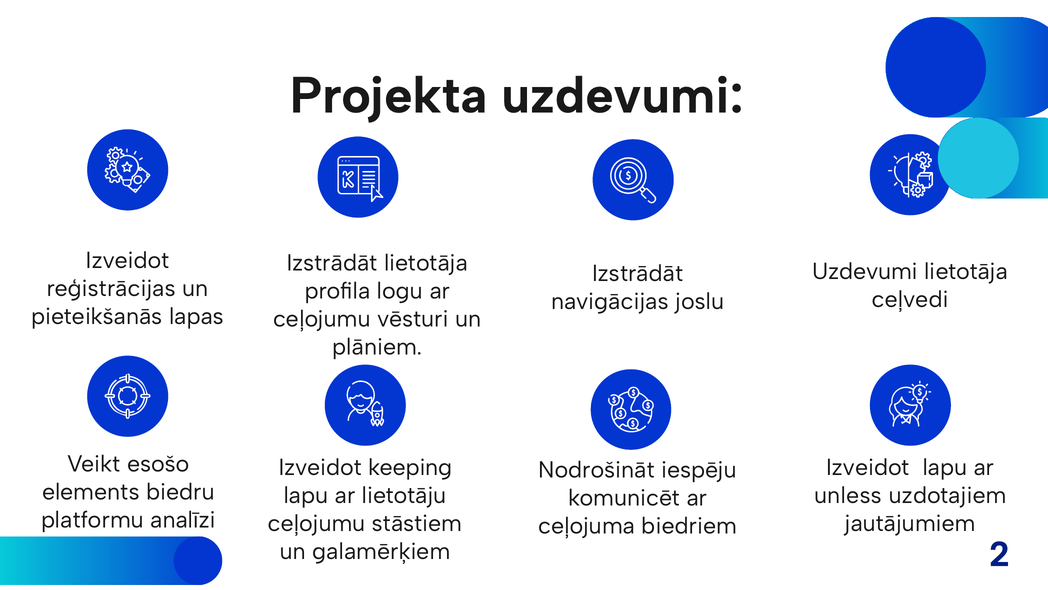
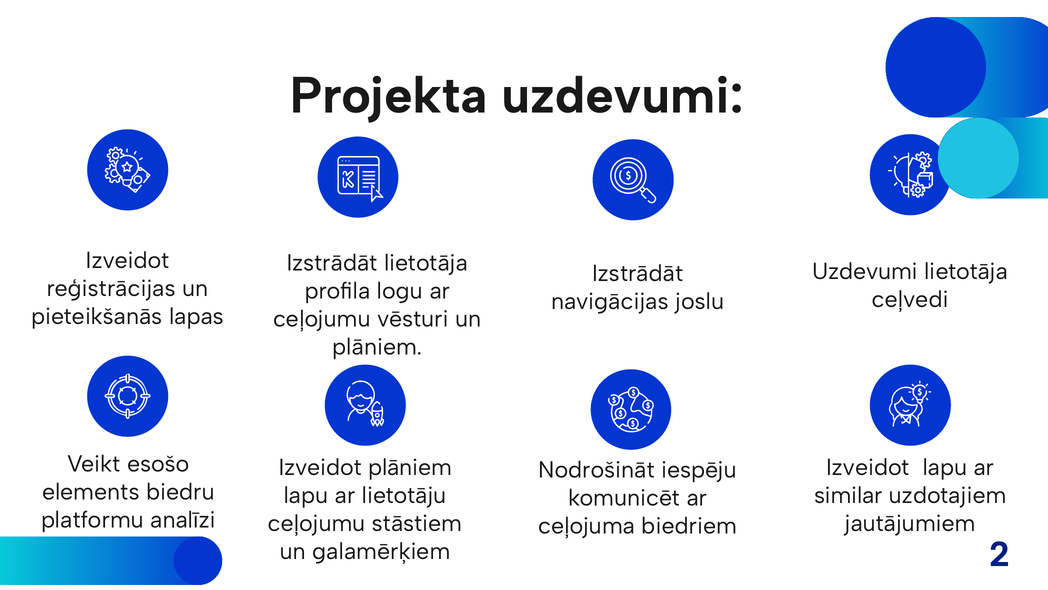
Izveidot keeping: keeping -> plāniem
unless: unless -> similar
